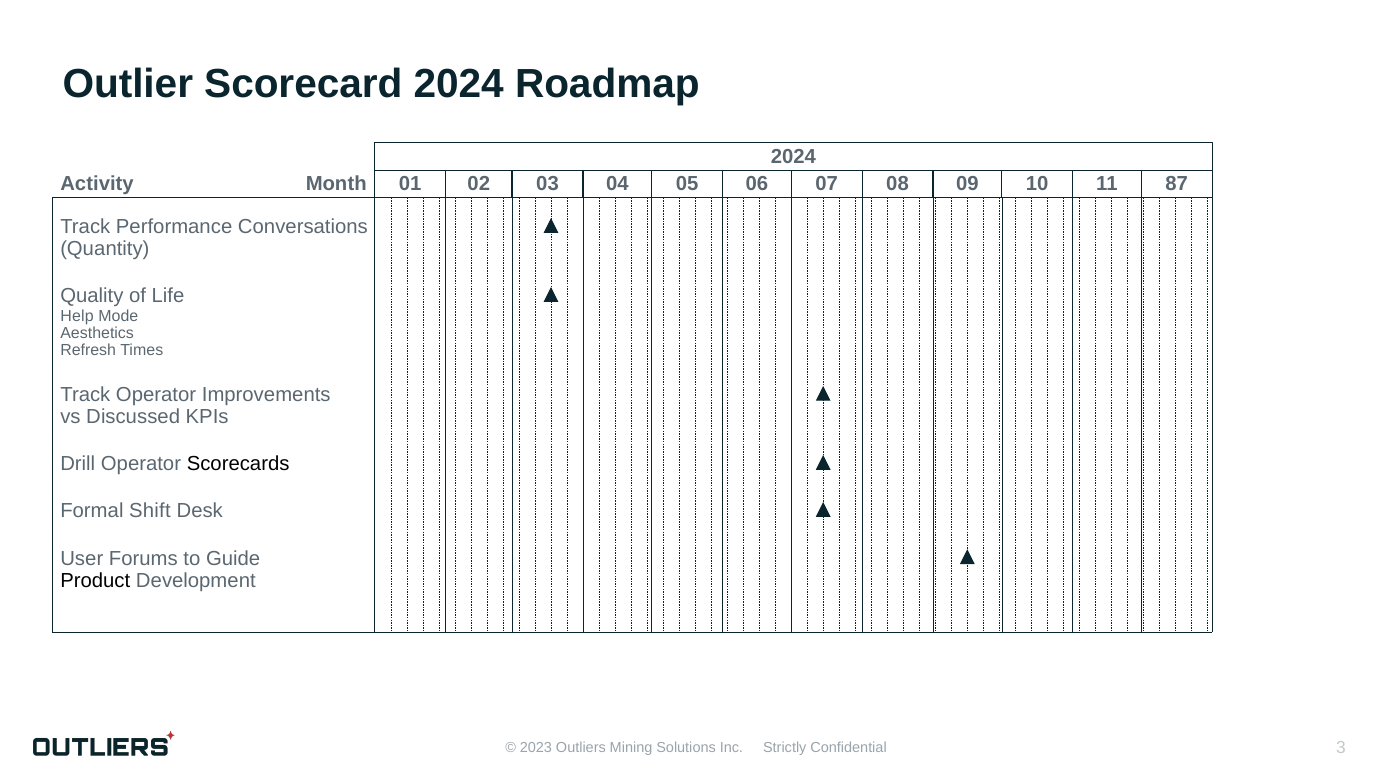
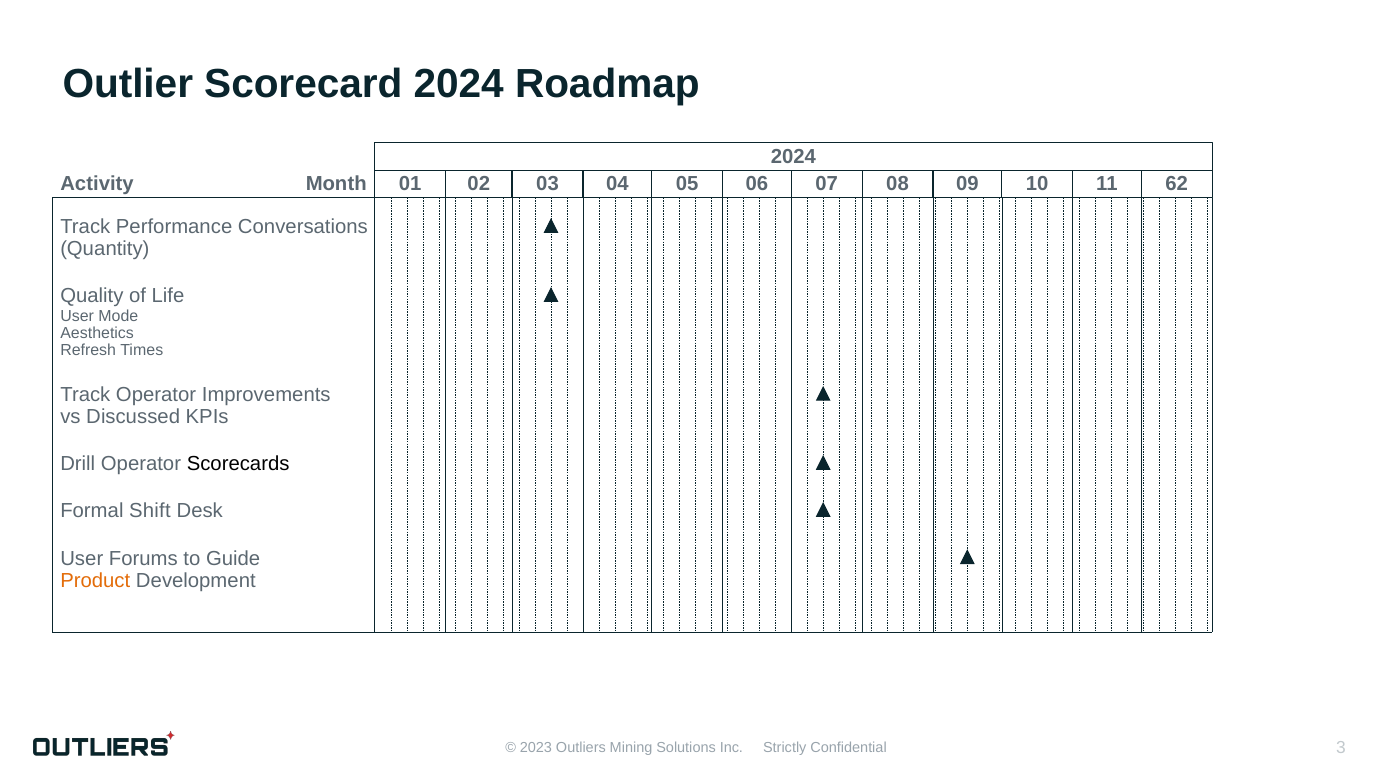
87: 87 -> 62
Help at (77, 316): Help -> User
Product colour: black -> orange
